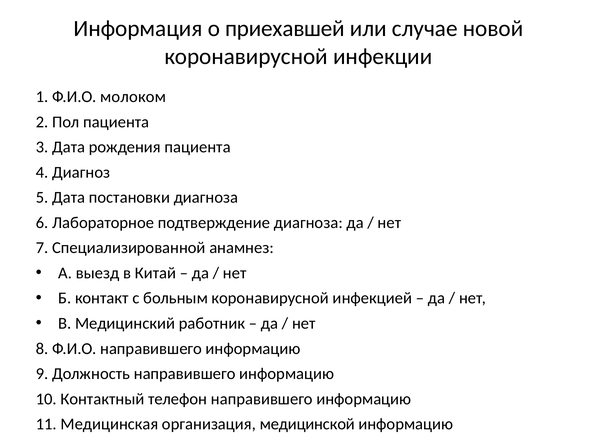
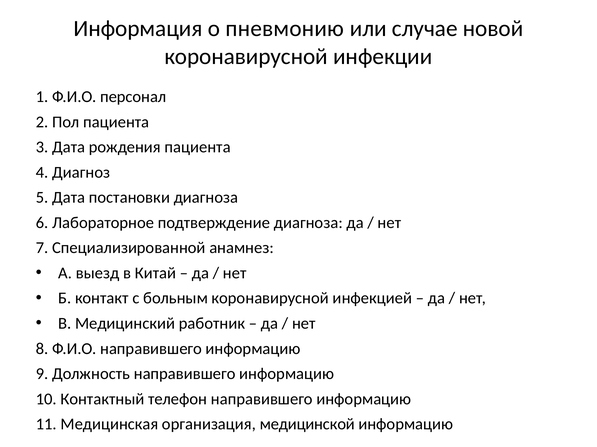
приехавшей: приехавшей -> пневмонию
молоком: молоком -> персонал
